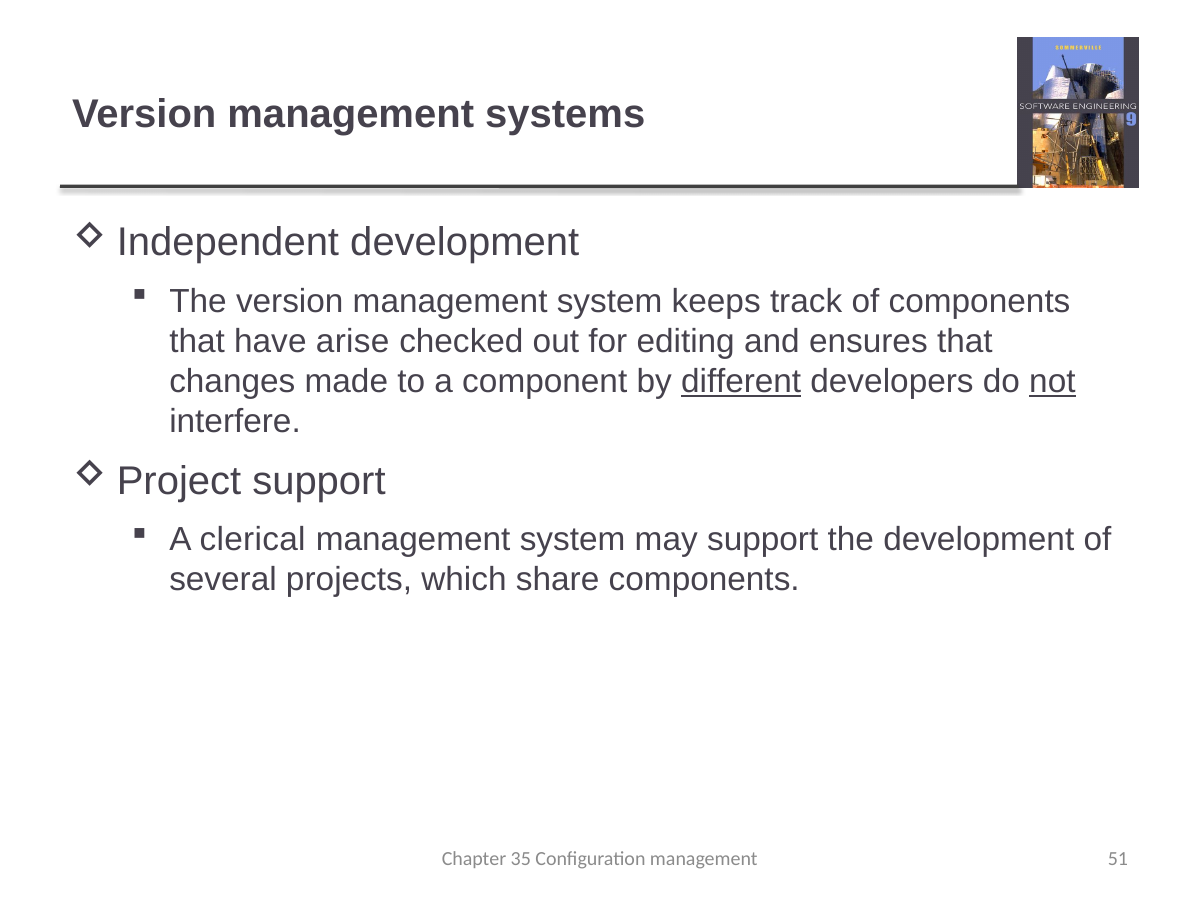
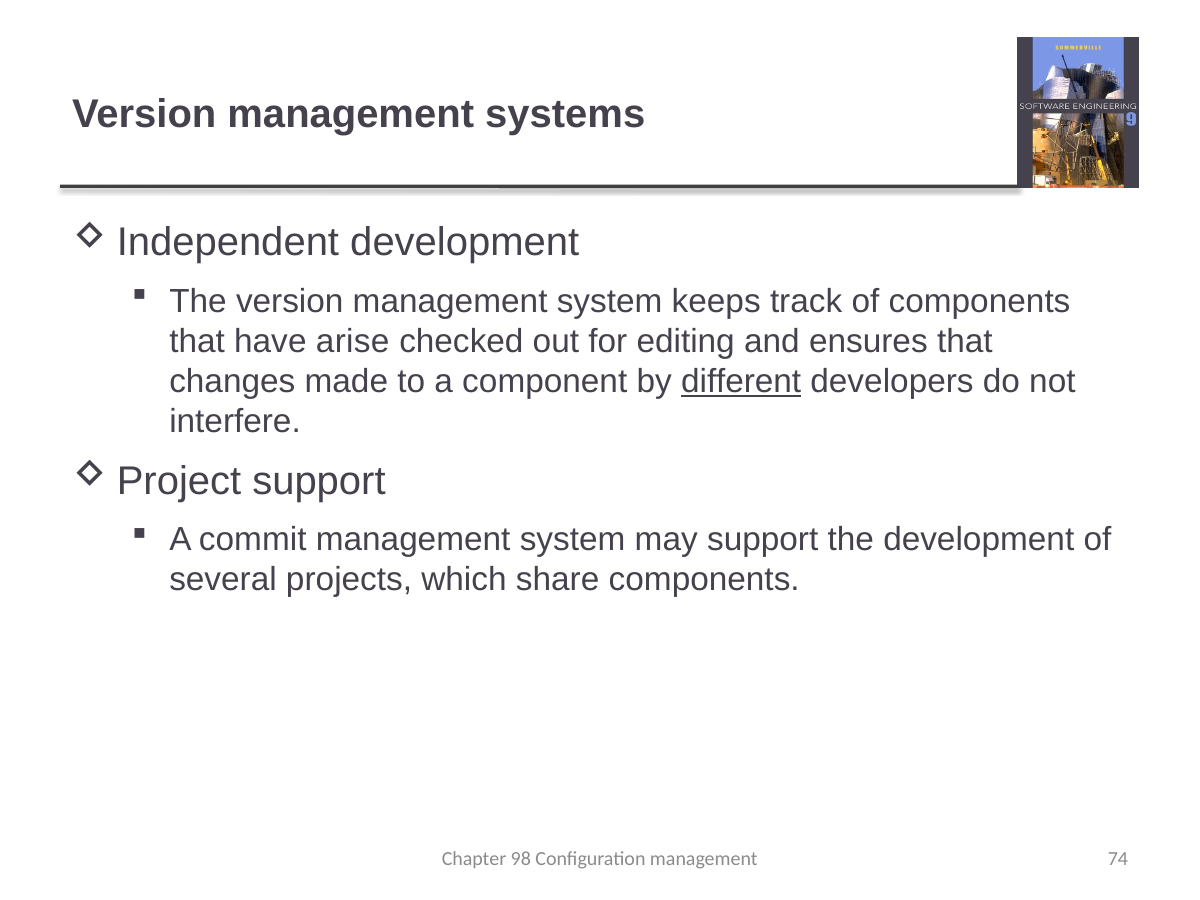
not underline: present -> none
clerical: clerical -> commit
35: 35 -> 98
51: 51 -> 74
